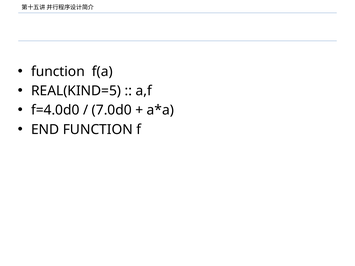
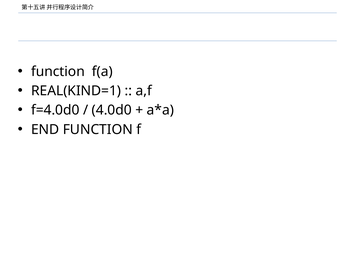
REAL(KIND=5: REAL(KIND=5 -> REAL(KIND=1
7.0d0: 7.0d0 -> 4.0d0
